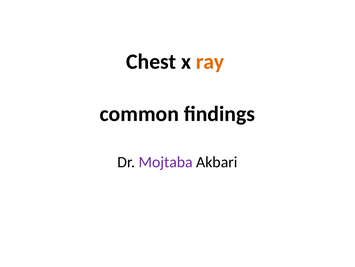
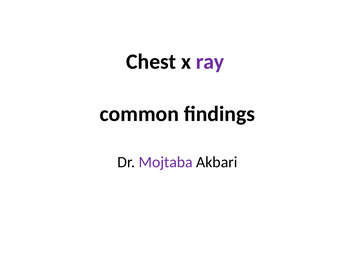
ray colour: orange -> purple
